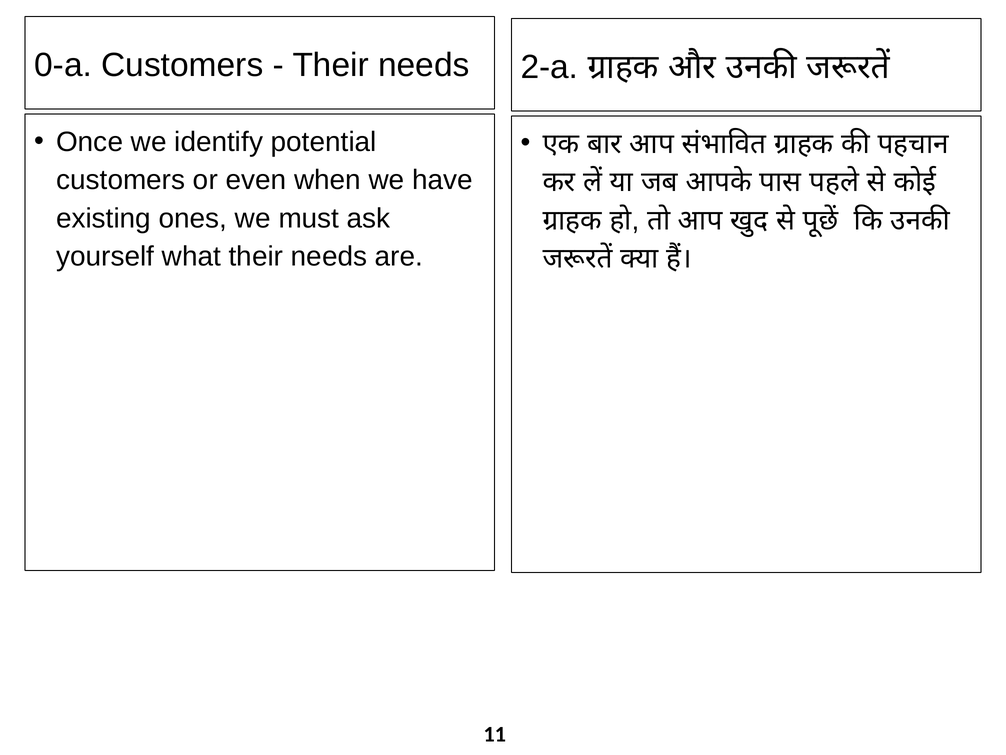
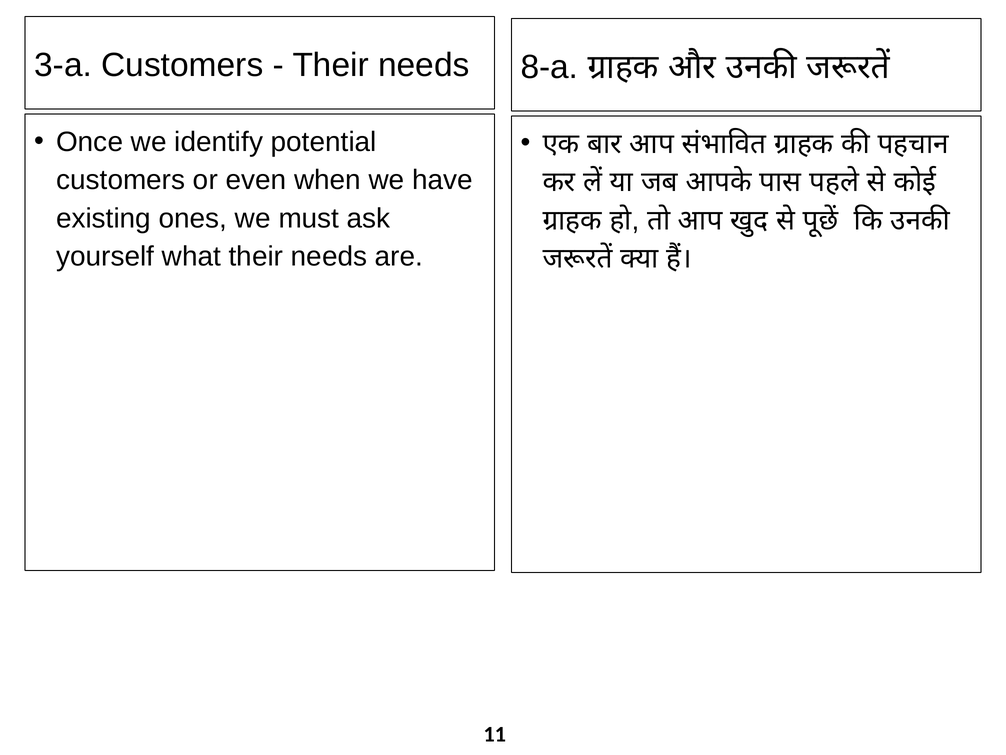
0-a: 0-a -> 3-a
2-a: 2-a -> 8-a
